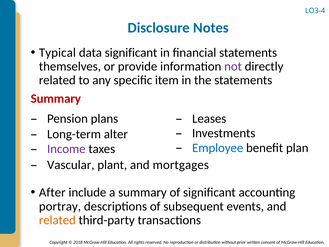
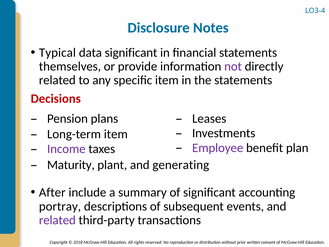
Summary at (56, 98): Summary -> Decisions
Long-term alter: alter -> item
Employee colour: blue -> purple
Vascular: Vascular -> Maturity
mortgages: mortgages -> generating
related at (57, 220) colour: orange -> purple
